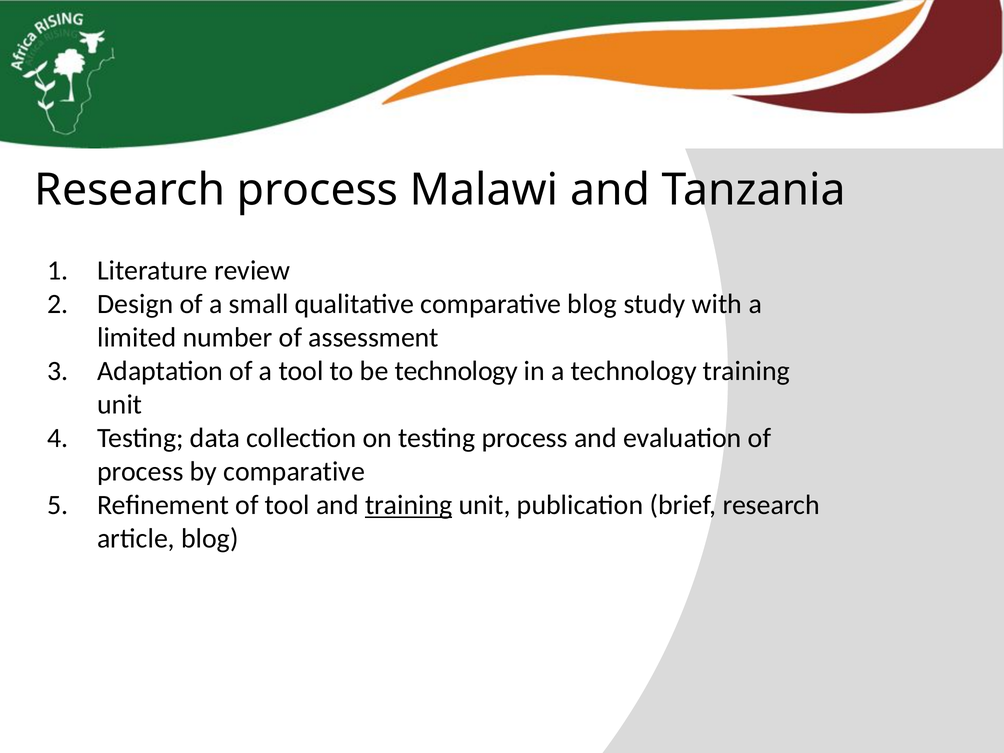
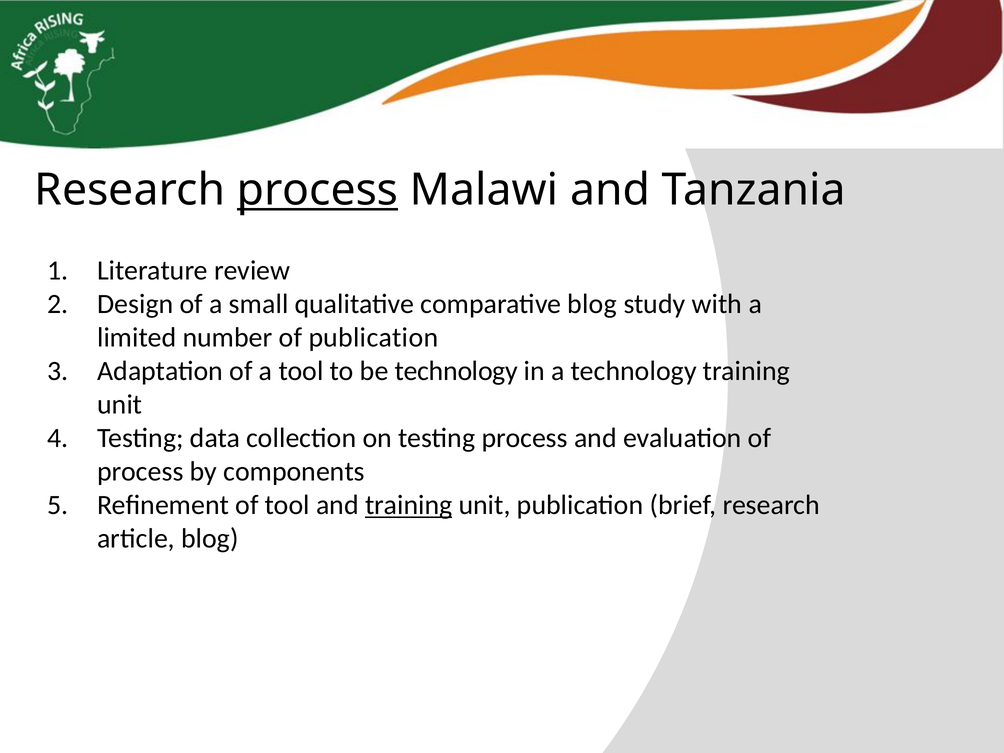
process at (318, 190) underline: none -> present
of assessment: assessment -> publication
by comparative: comparative -> components
